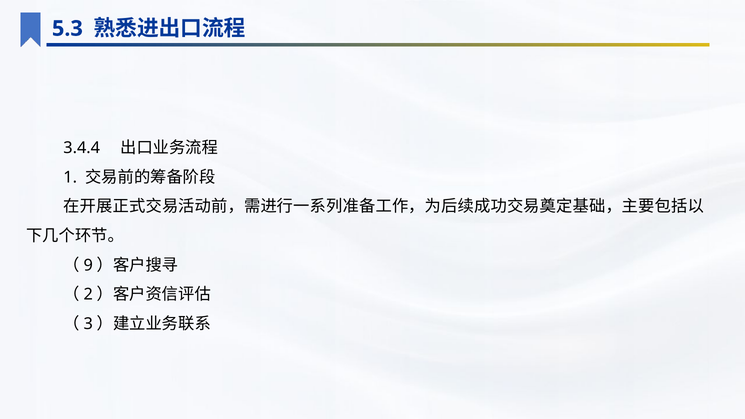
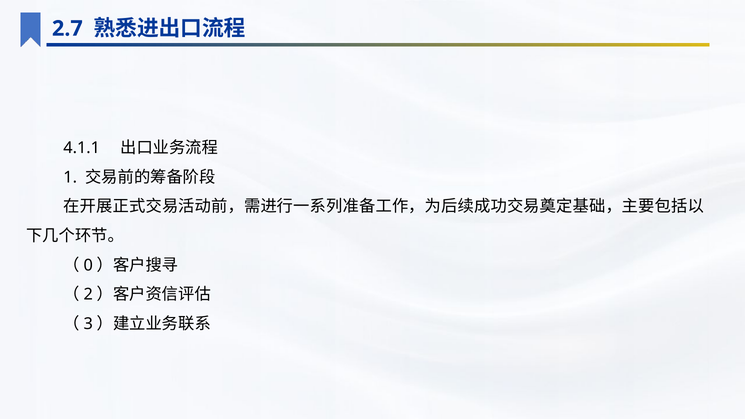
5.3: 5.3 -> 2.7
3.4.4: 3.4.4 -> 4.1.1
9: 9 -> 0
